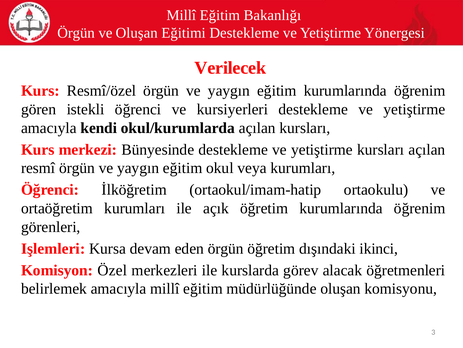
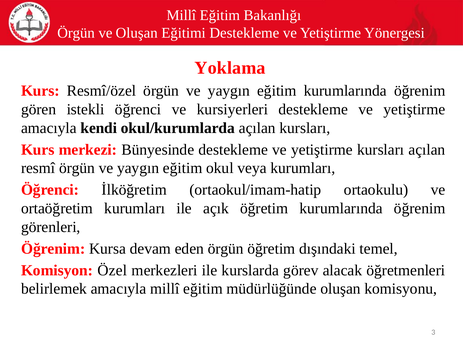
Verilecek: Verilecek -> Yoklama
Işlemleri at (53, 248): Işlemleri -> Öğrenim
ikinci: ikinci -> temel
